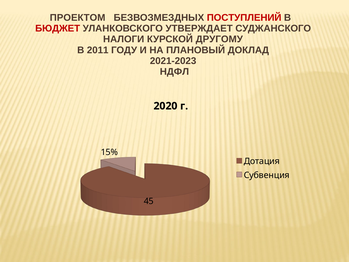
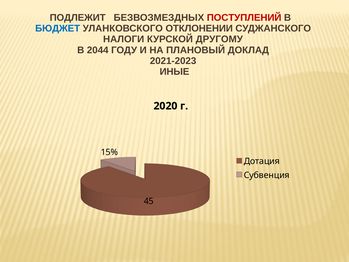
ПРОЕКТОМ: ПРОЕКТОМ -> ПОДЛЕЖИТ
БЮДЖЕТ colour: red -> blue
УТВЕРЖДАЕТ: УТВЕРЖДАЕТ -> ОТКЛОНЕНИИ
2011: 2011 -> 2044
НДФЛ: НДФЛ -> ИНЫЕ
